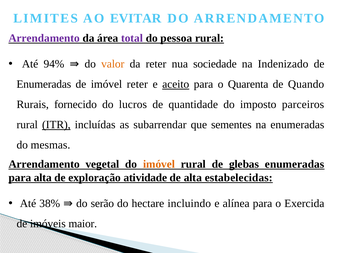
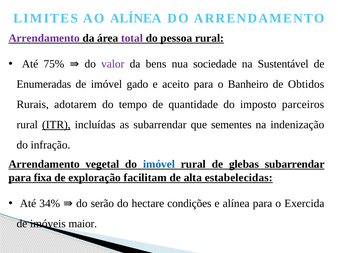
AO EVITAR: EVITAR -> ALÍNEA
94%: 94% -> 75%
valor colour: orange -> purple
da reter: reter -> bens
Indenizado: Indenizado -> Sustentável
imóvel reter: reter -> gado
aceito underline: present -> none
Quarenta: Quarenta -> Banheiro
Quando: Quando -> Obtidos
fornecido: fornecido -> adotarem
lucros: lucros -> tempo
na enumeradas: enumeradas -> indenização
mesmas: mesmas -> infração
imóvel at (159, 164) colour: orange -> blue
glebas enumeradas: enumeradas -> subarrendar
para alta: alta -> fixa
atividade: atividade -> facilitam
38%: 38% -> 34%
incluindo: incluindo -> condições
